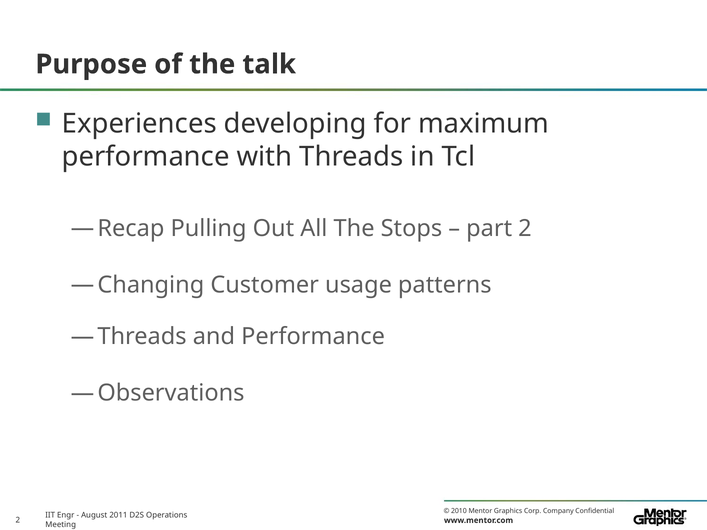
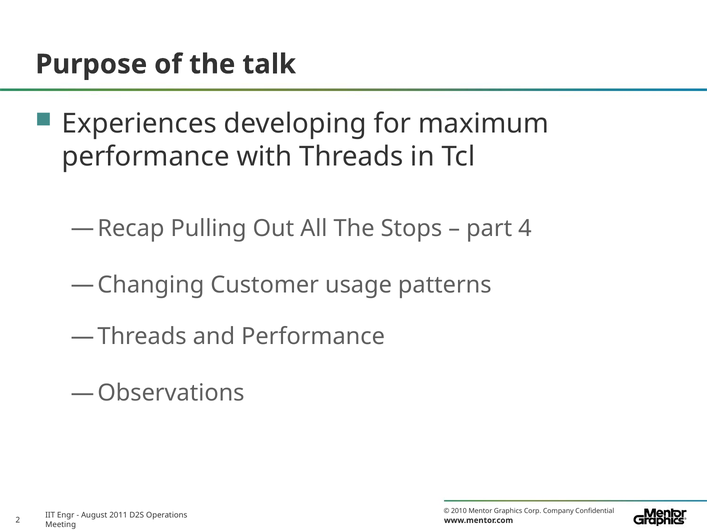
part 2: 2 -> 4
